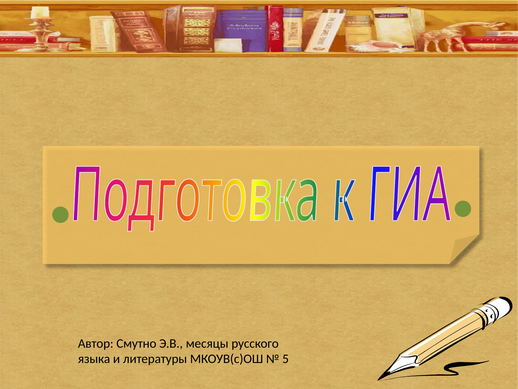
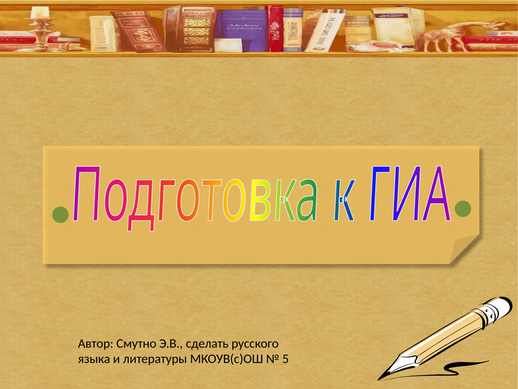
месяцы: месяцы -> сделать
